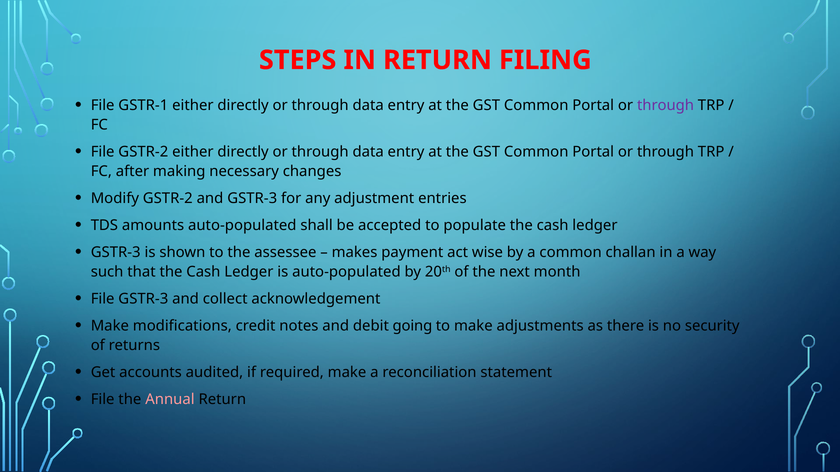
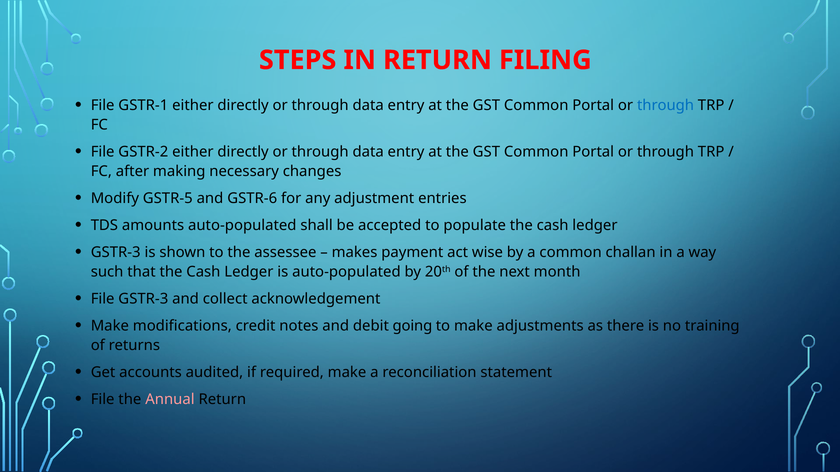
through at (666, 106) colour: purple -> blue
Modify GSTR-2: GSTR-2 -> GSTR-5
and GSTR-3: GSTR-3 -> GSTR-6
security: security -> training
